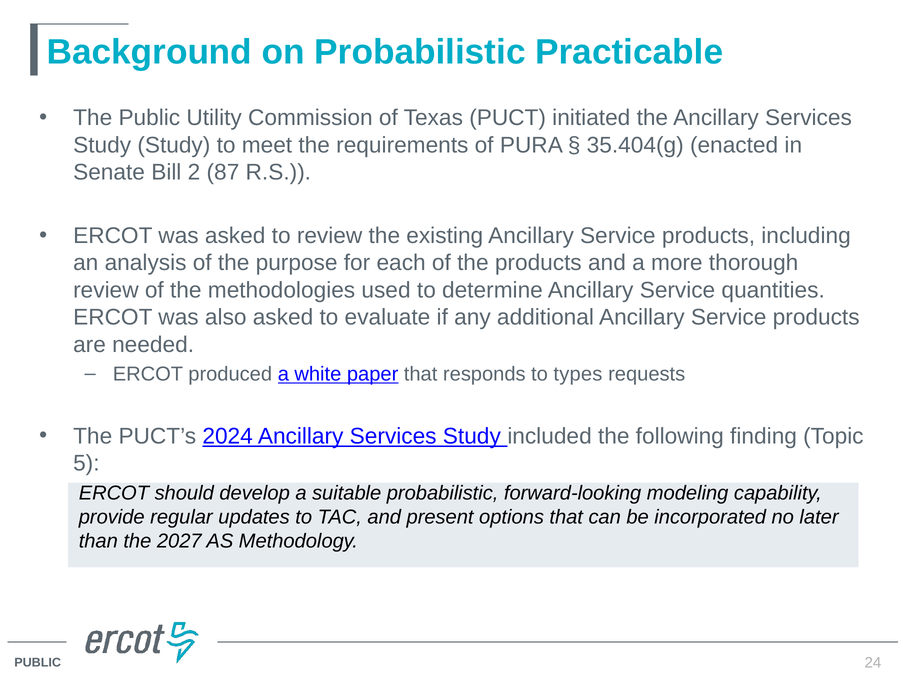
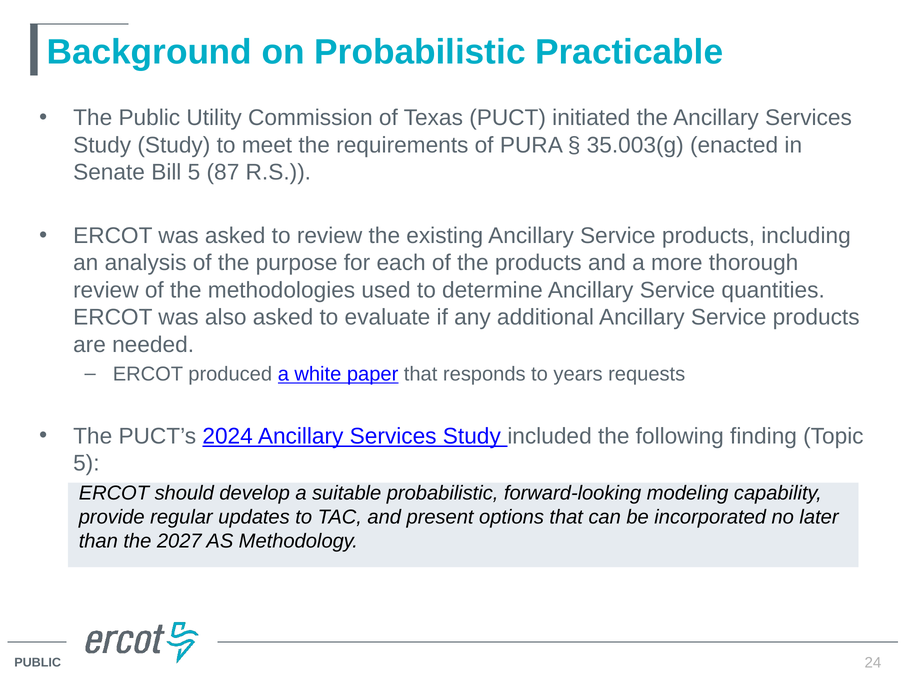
35.404(g: 35.404(g -> 35.003(g
Bill 2: 2 -> 5
types: types -> years
